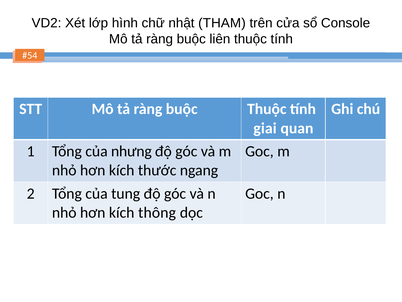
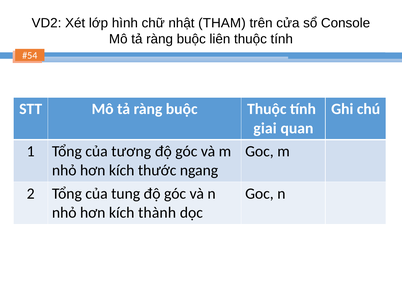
nhưng: nhưng -> tương
thông: thông -> thành
